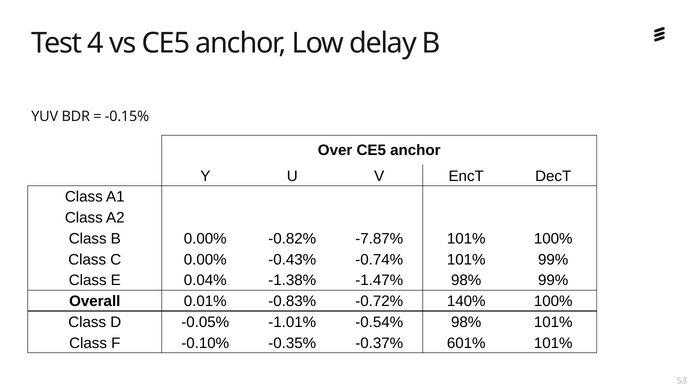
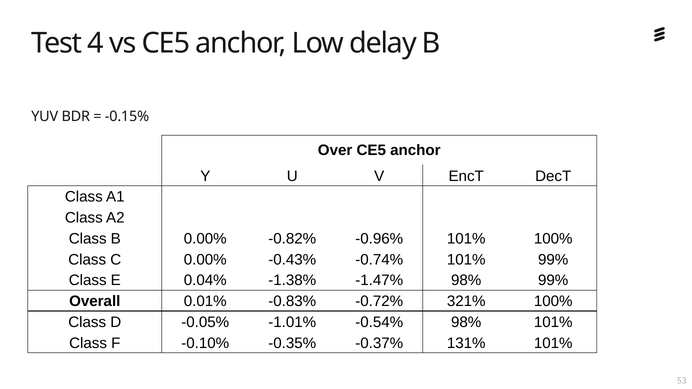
-7.87%: -7.87% -> -0.96%
140%: 140% -> 321%
601%: 601% -> 131%
